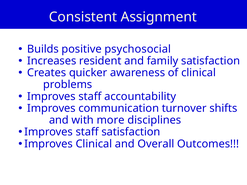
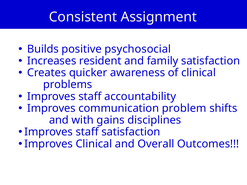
turnover: turnover -> problem
more: more -> gains
